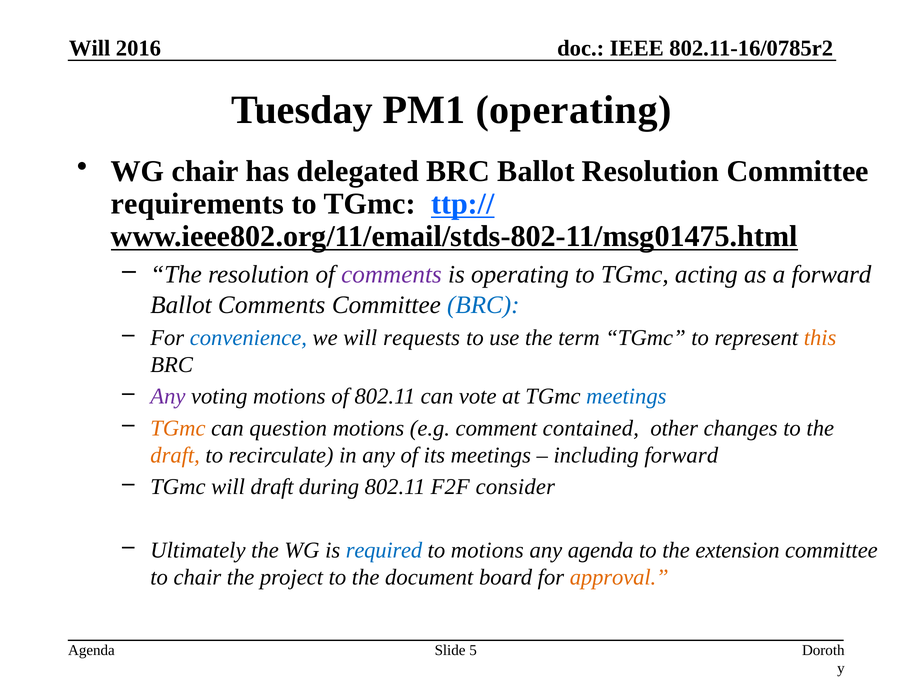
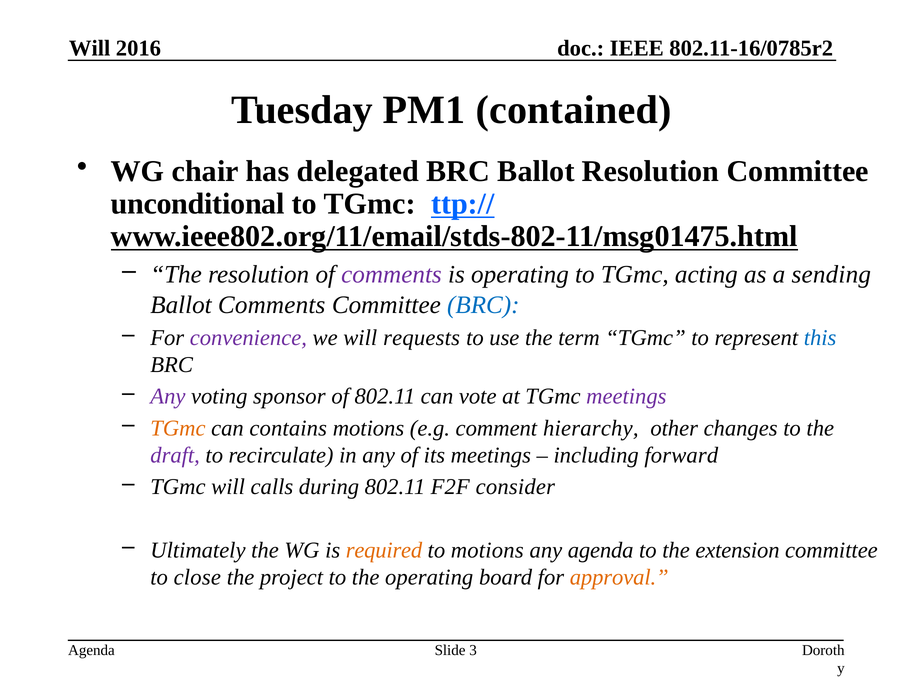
PM1 operating: operating -> contained
requirements: requirements -> unconditional
a forward: forward -> sending
convenience colour: blue -> purple
this colour: orange -> blue
voting motions: motions -> sponsor
meetings at (626, 397) colour: blue -> purple
question: question -> contains
contained: contained -> hierarchy
draft at (175, 455) colour: orange -> purple
will draft: draft -> calls
required colour: blue -> orange
to chair: chair -> close
the document: document -> operating
5: 5 -> 3
